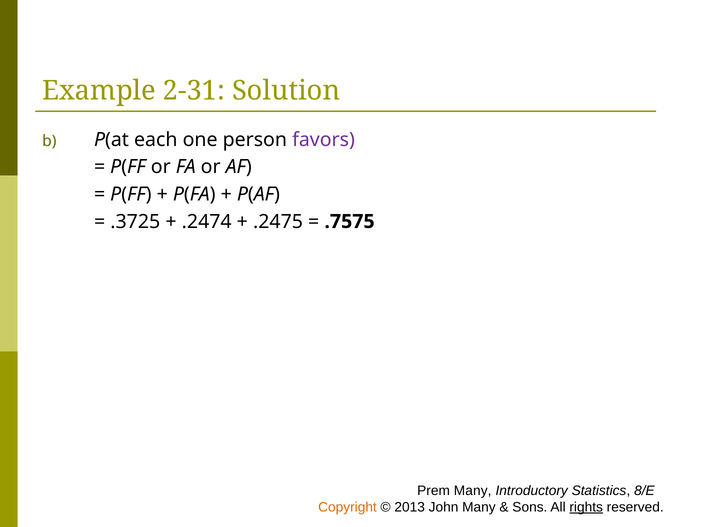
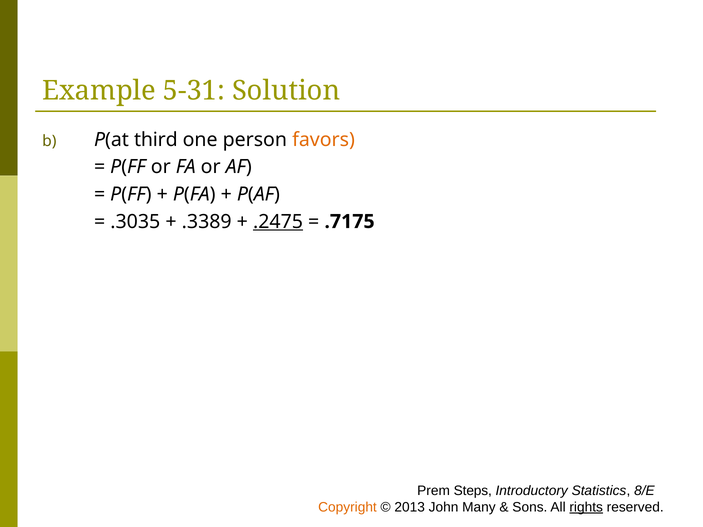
2-31: 2-31 -> 5-31
each: each -> third
favors colour: purple -> orange
.3725: .3725 -> .3035
.2474: .2474 -> .3389
.2475 underline: none -> present
.7575: .7575 -> .7175
Prem Many: Many -> Steps
